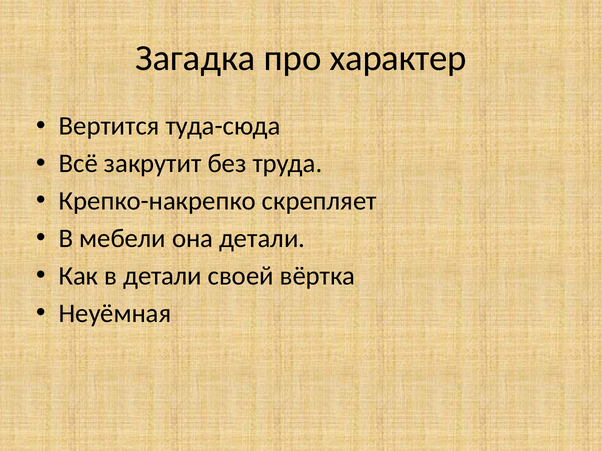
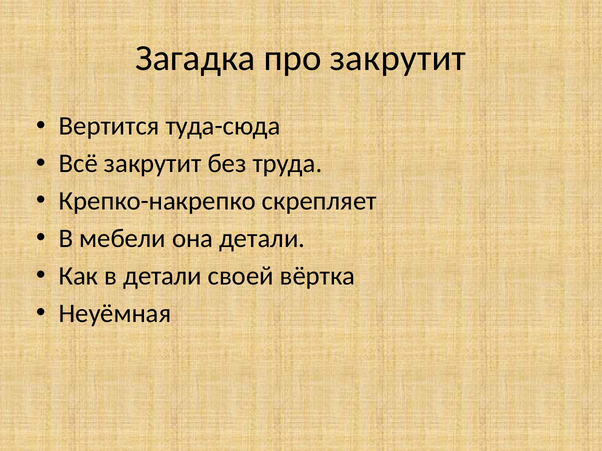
про характер: характер -> закрутит
